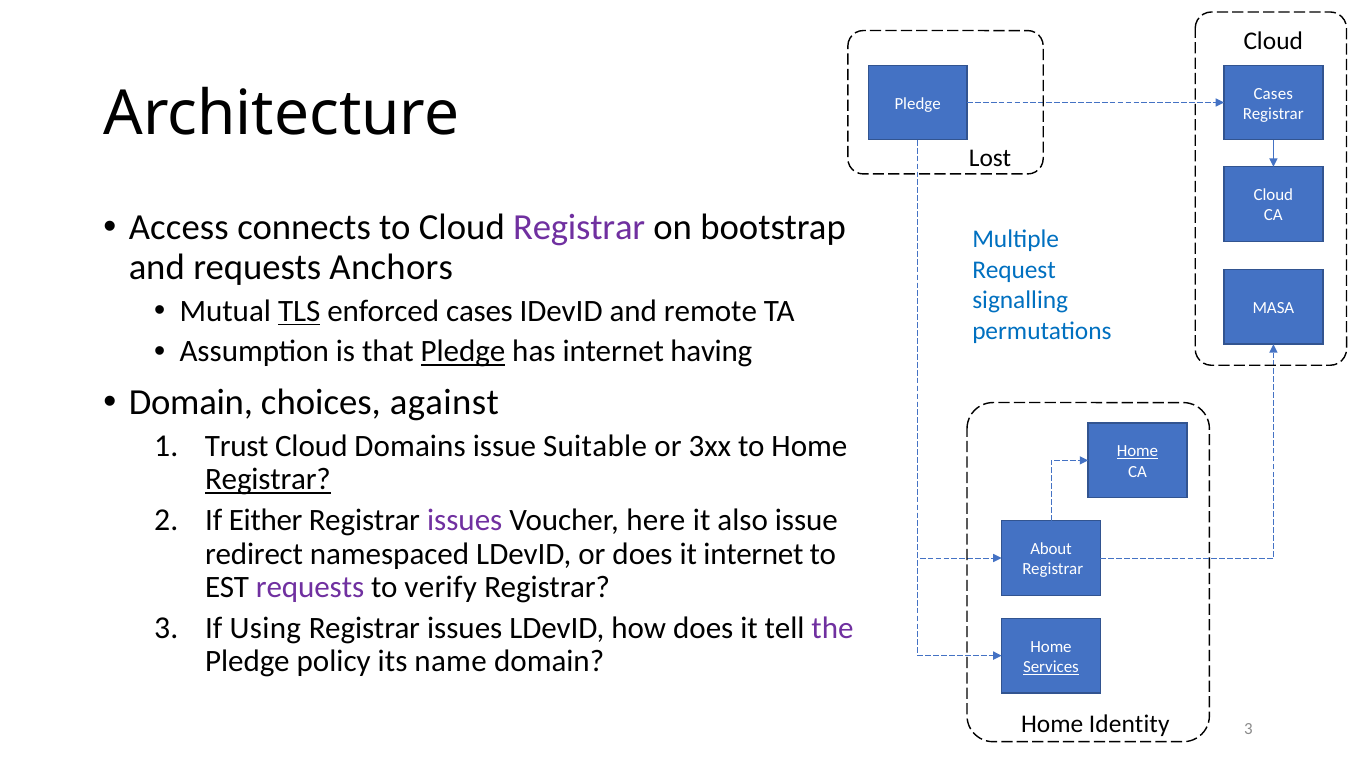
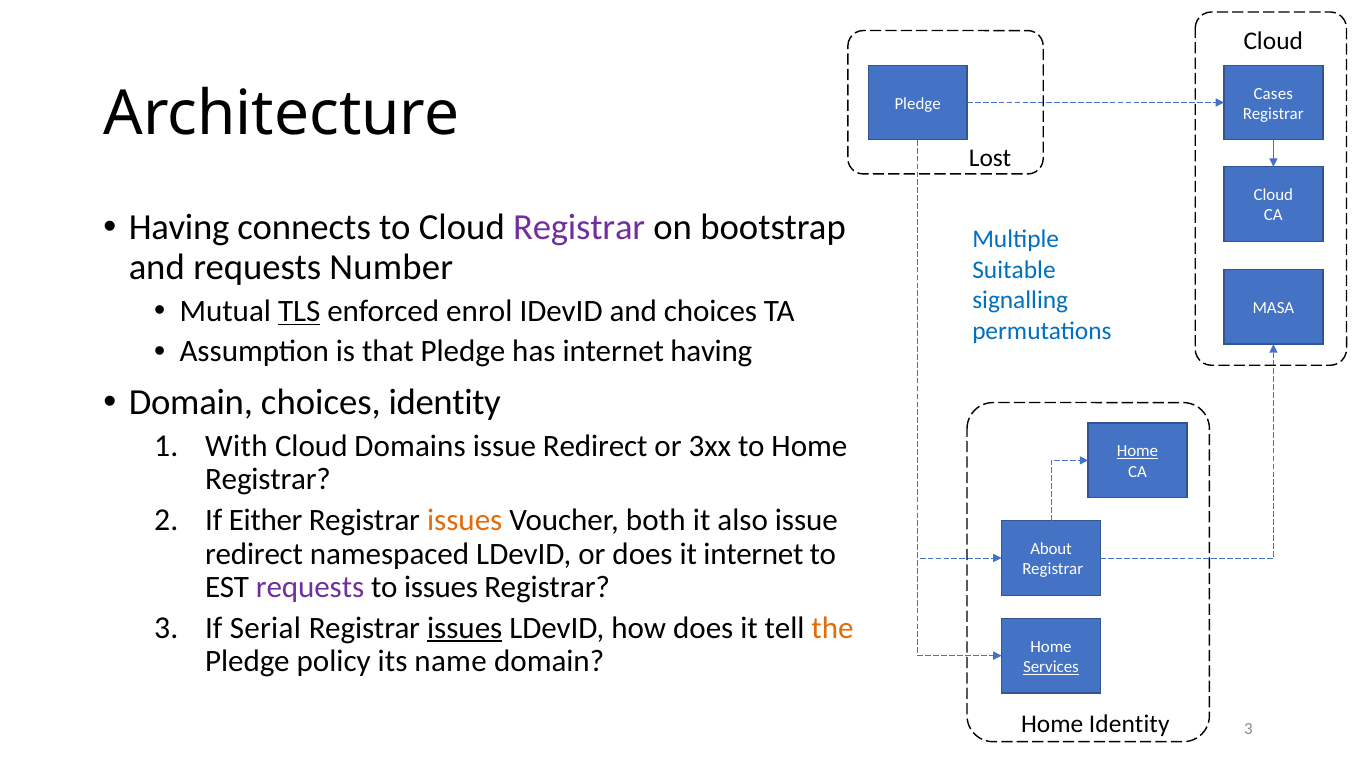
Access at (179, 228): Access -> Having
Anchors: Anchors -> Number
Request: Request -> Suitable
enforced cases: cases -> enrol
and remote: remote -> choices
Pledge at (463, 352) underline: present -> none
choices against: against -> identity
Trust: Trust -> With
Suitable at (595, 446): Suitable -> Redirect
Registrar at (268, 480) underline: present -> none
issues at (465, 520) colour: purple -> orange
here: here -> both
to verify: verify -> issues
Using: Using -> Serial
issues at (465, 628) underline: none -> present
the colour: purple -> orange
